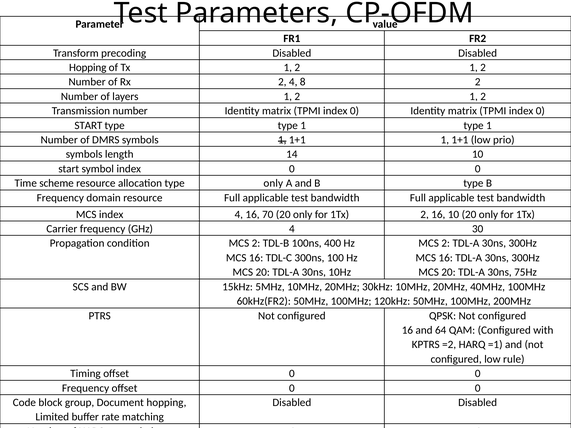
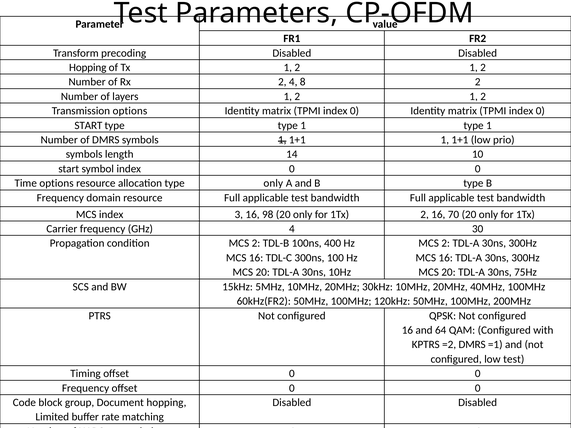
Transmission number: number -> options
Time scheme: scheme -> options
index 4: 4 -> 3
70: 70 -> 98
16 10: 10 -> 70
=2 HARQ: HARQ -> DMRS
low rule: rule -> test
